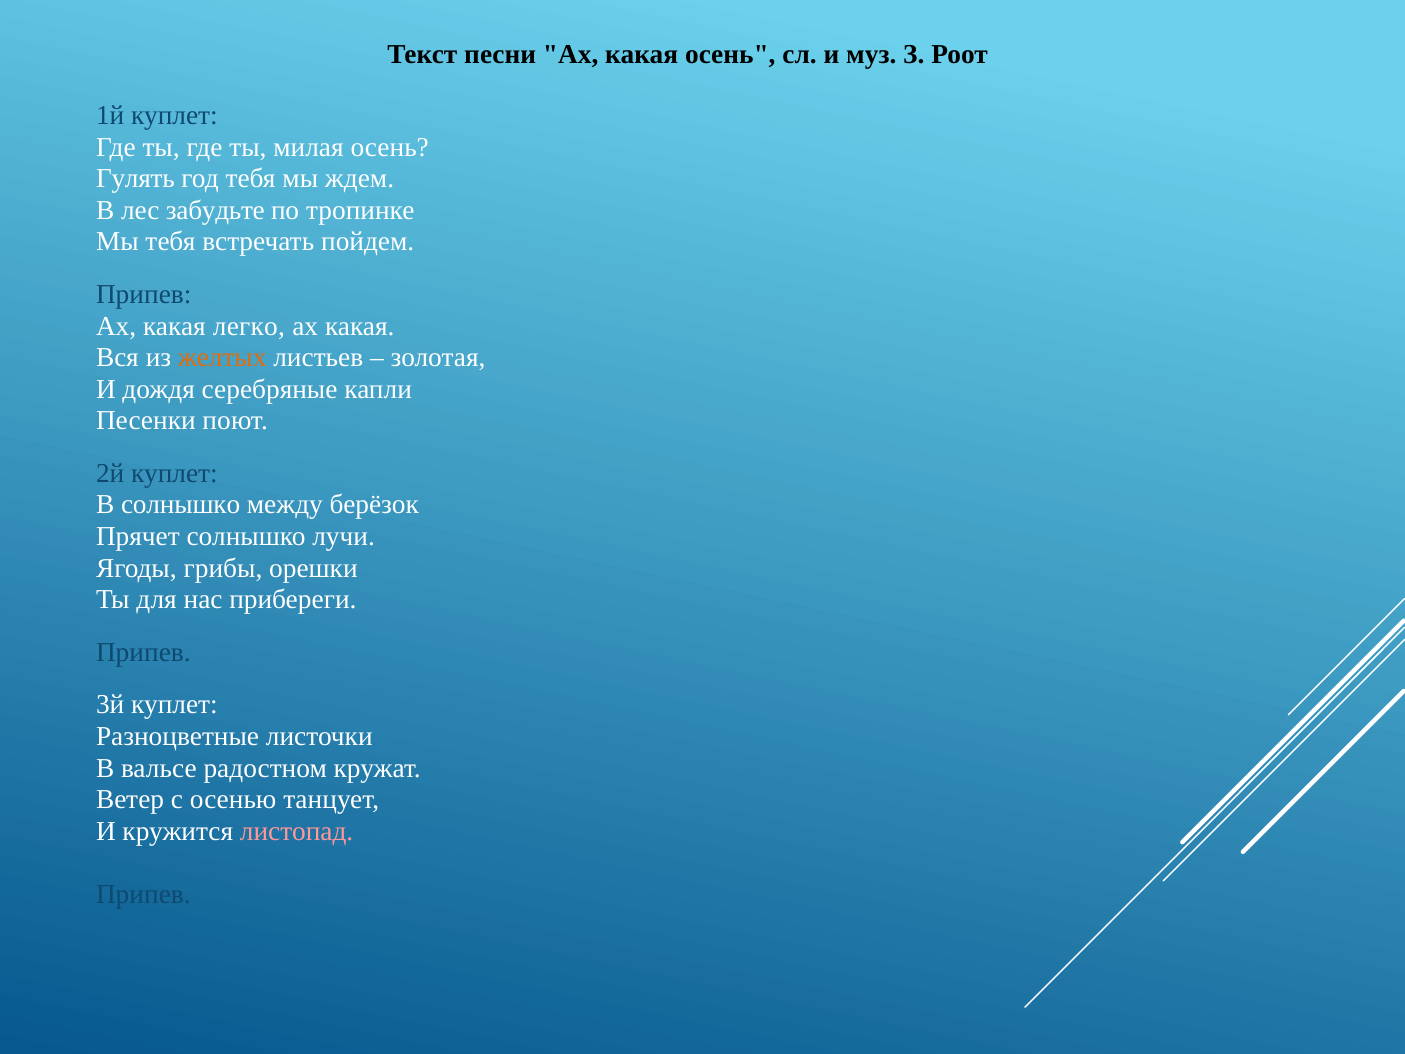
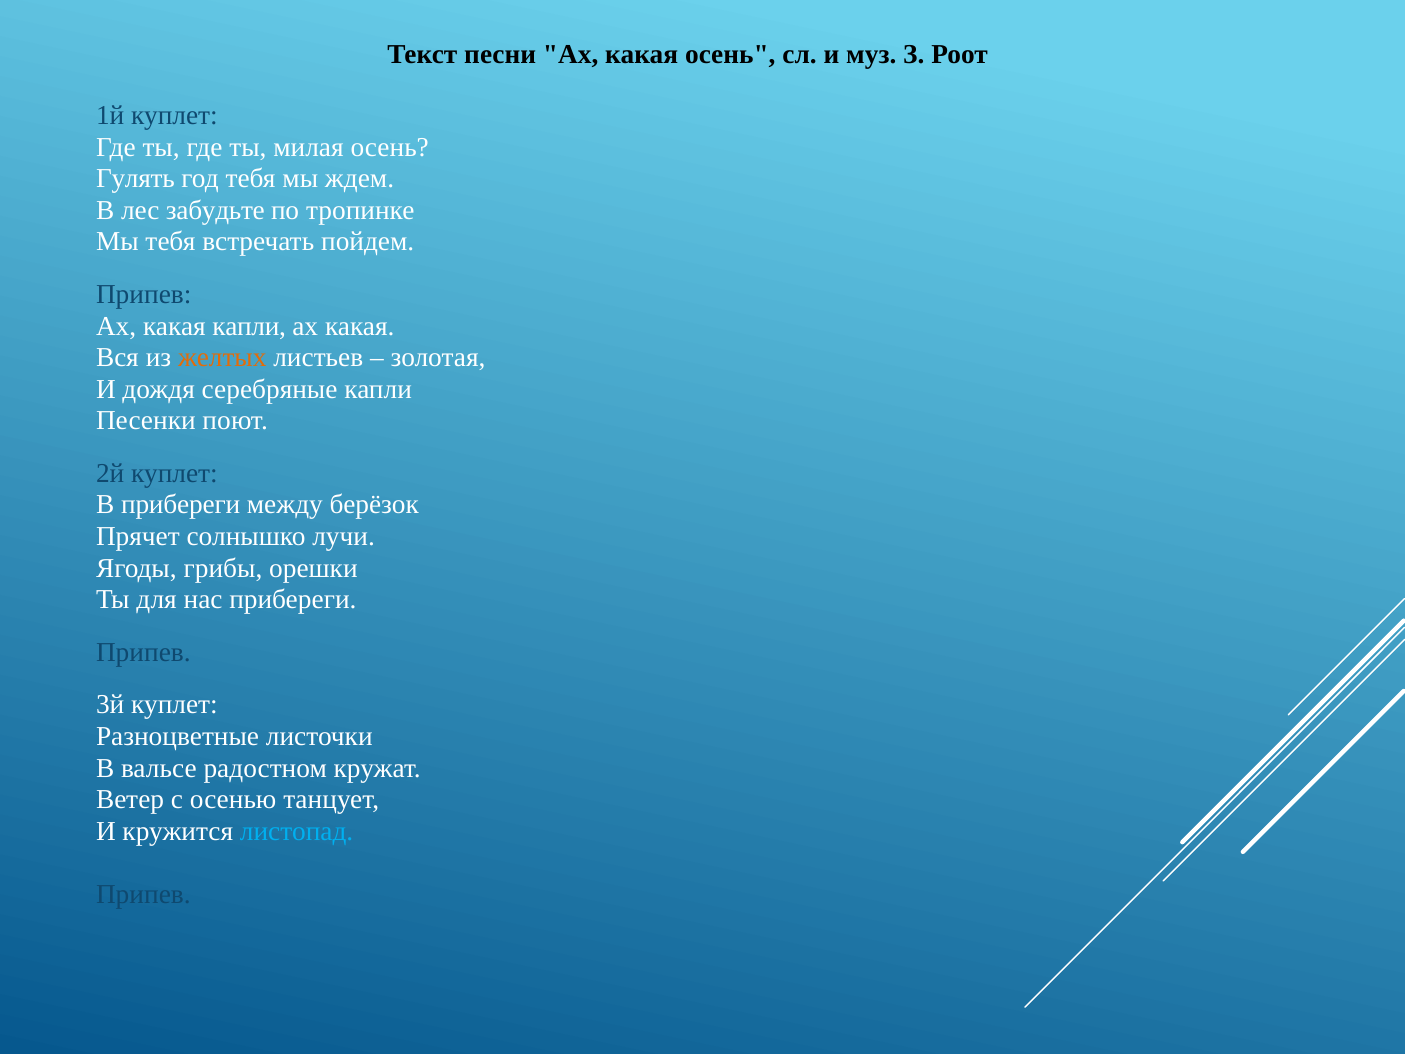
какая легко: легко -> капли
В солнышко: солнышко -> прибереги
листопад colour: pink -> light blue
